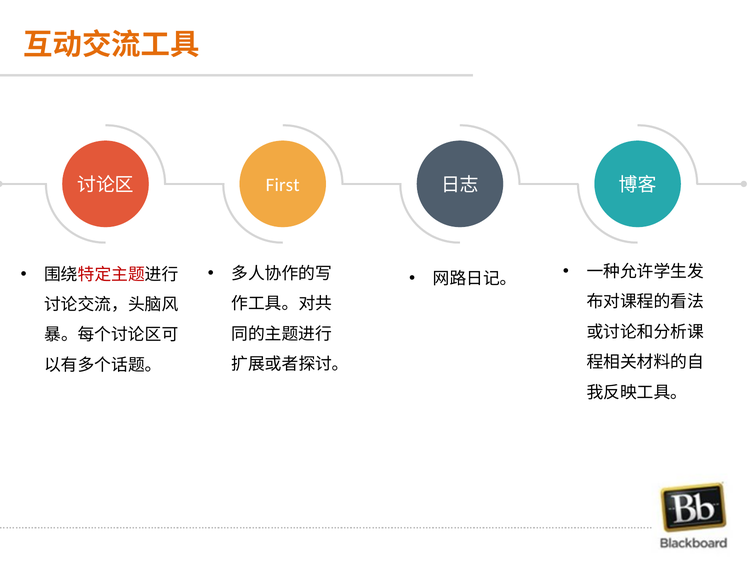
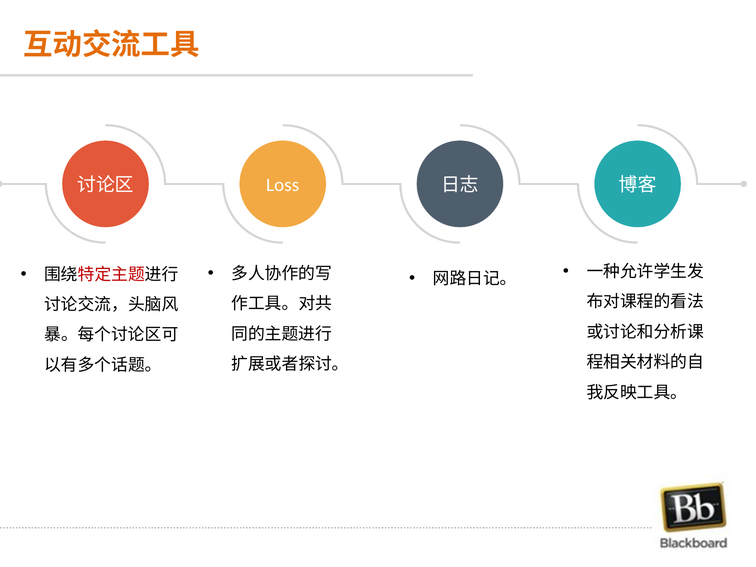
First: First -> Loss
